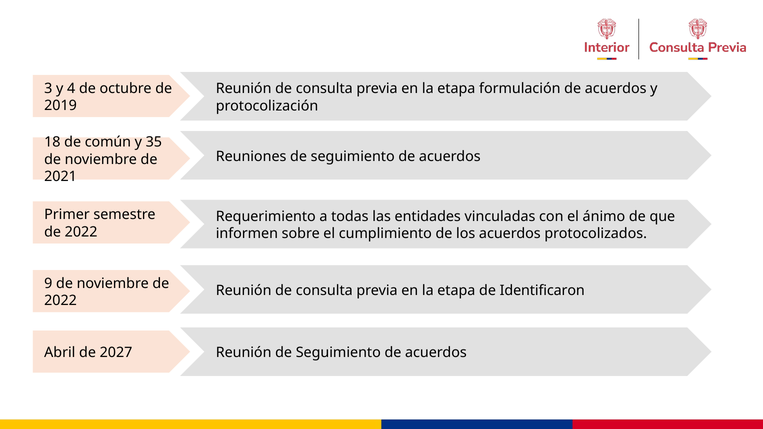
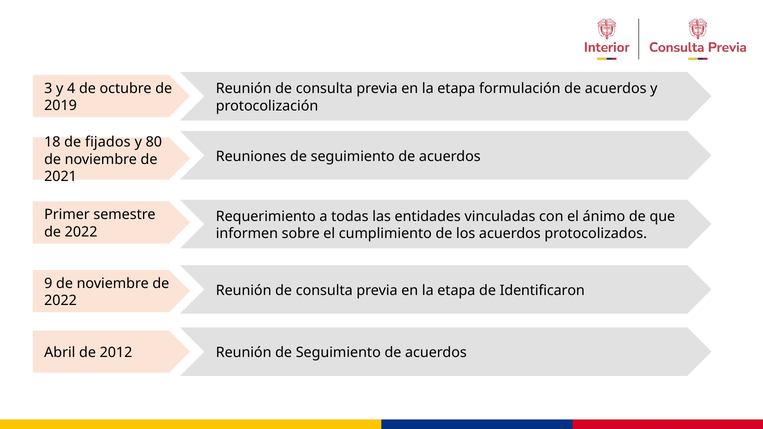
común: común -> fijados
35: 35 -> 80
2027: 2027 -> 2012
